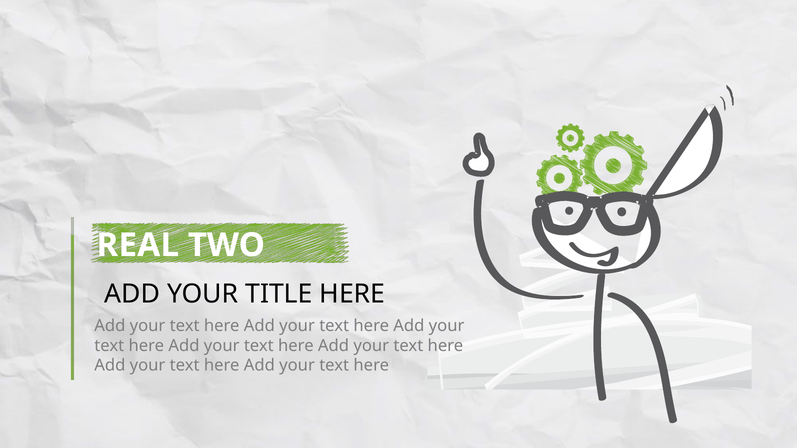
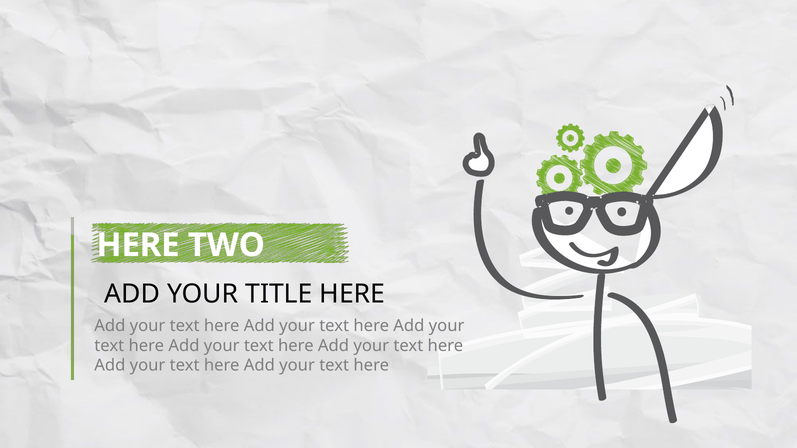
REAL at (138, 245): REAL -> HERE
